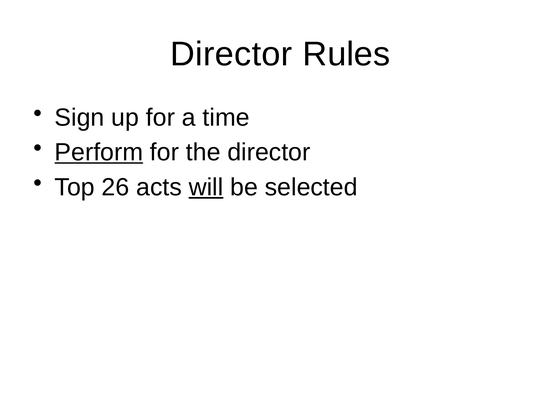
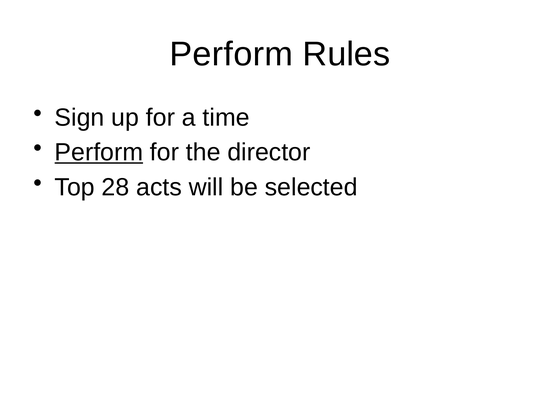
Director at (231, 54): Director -> Perform
26: 26 -> 28
will underline: present -> none
